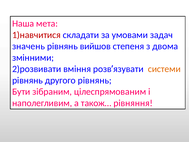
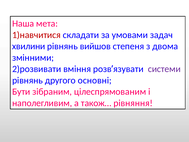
значень: значень -> хвилини
системи colour: orange -> purple
другого рівнянь: рівнянь -> основні
